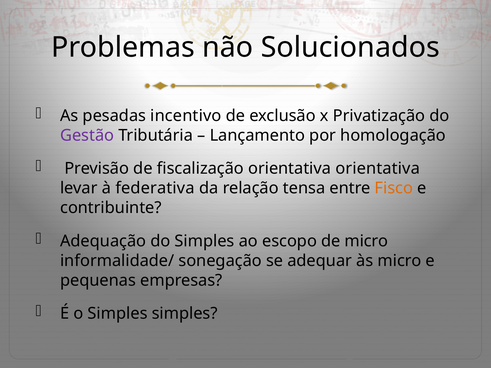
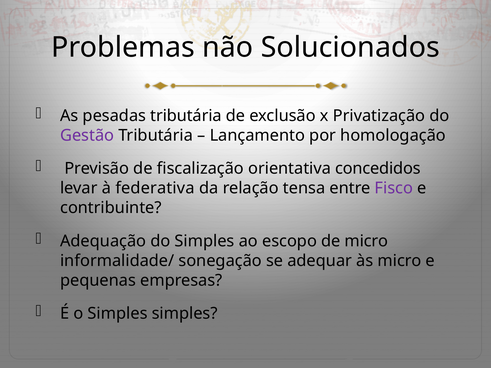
pesadas incentivo: incentivo -> tributária
orientativa orientativa: orientativa -> concedidos
Fisco colour: orange -> purple
